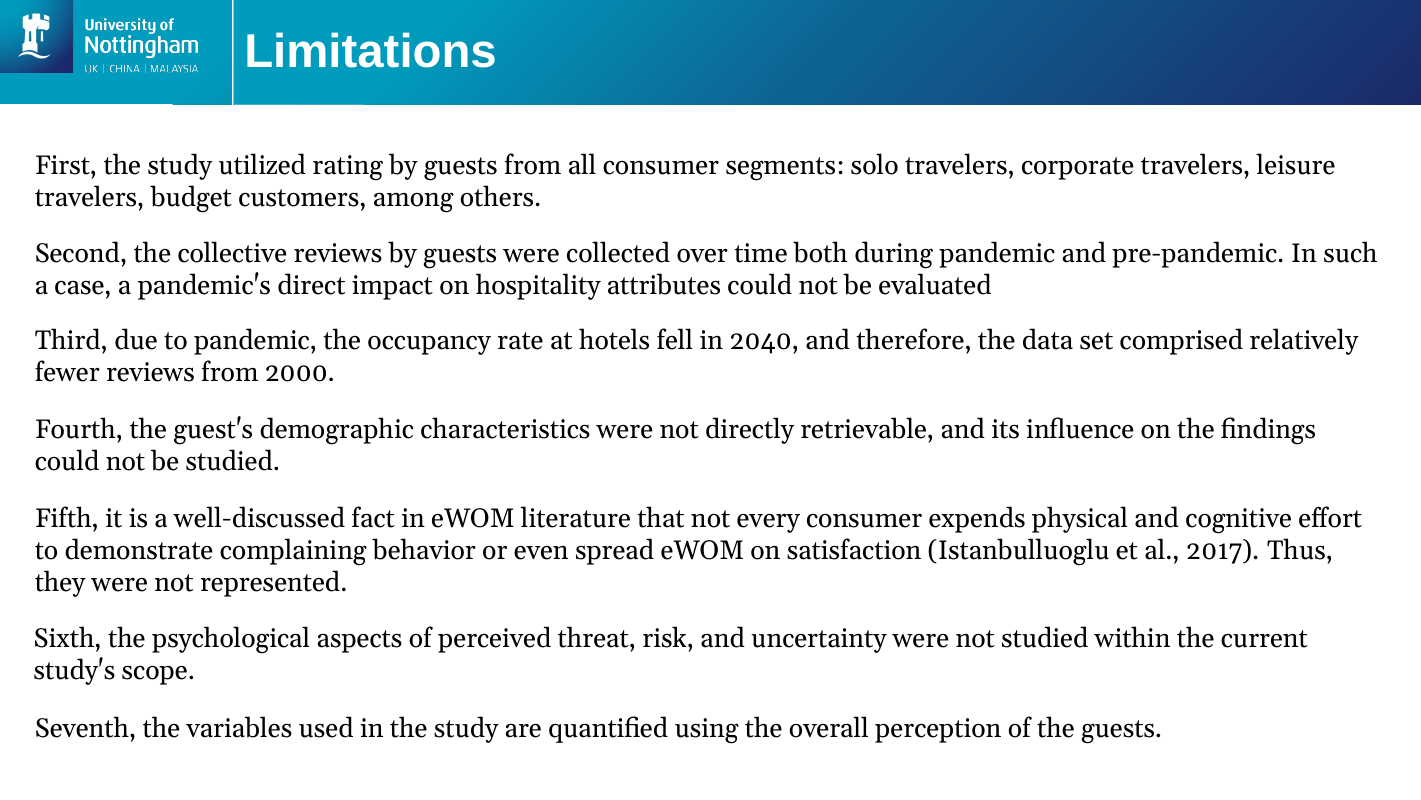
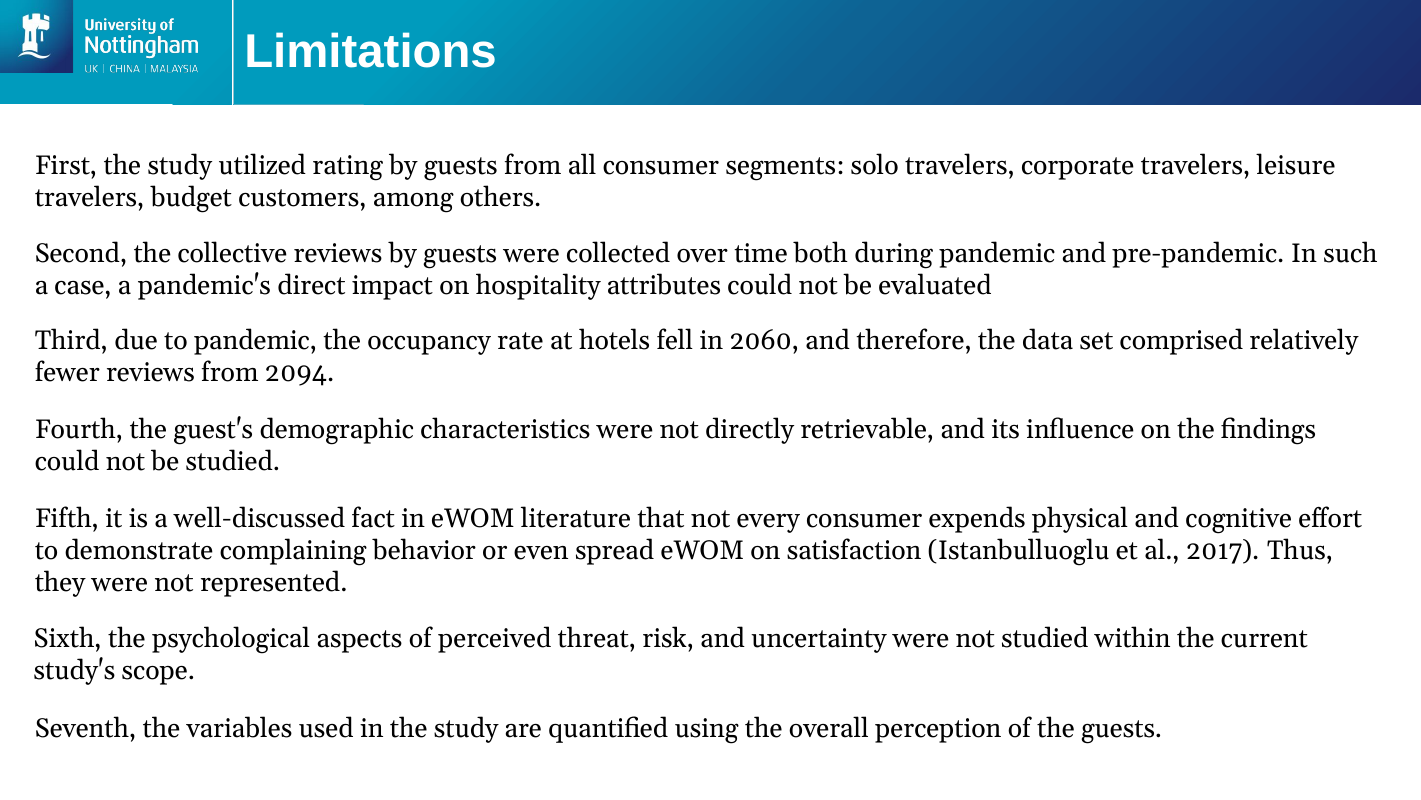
2040: 2040 -> 2060
2000: 2000 -> 2094
